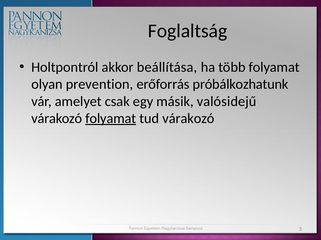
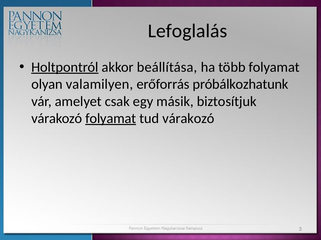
Foglaltság: Foglaltság -> Lefoglalás
Holtpontról underline: none -> present
prevention: prevention -> valamilyen
valósidejű: valósidejű -> biztosítjuk
